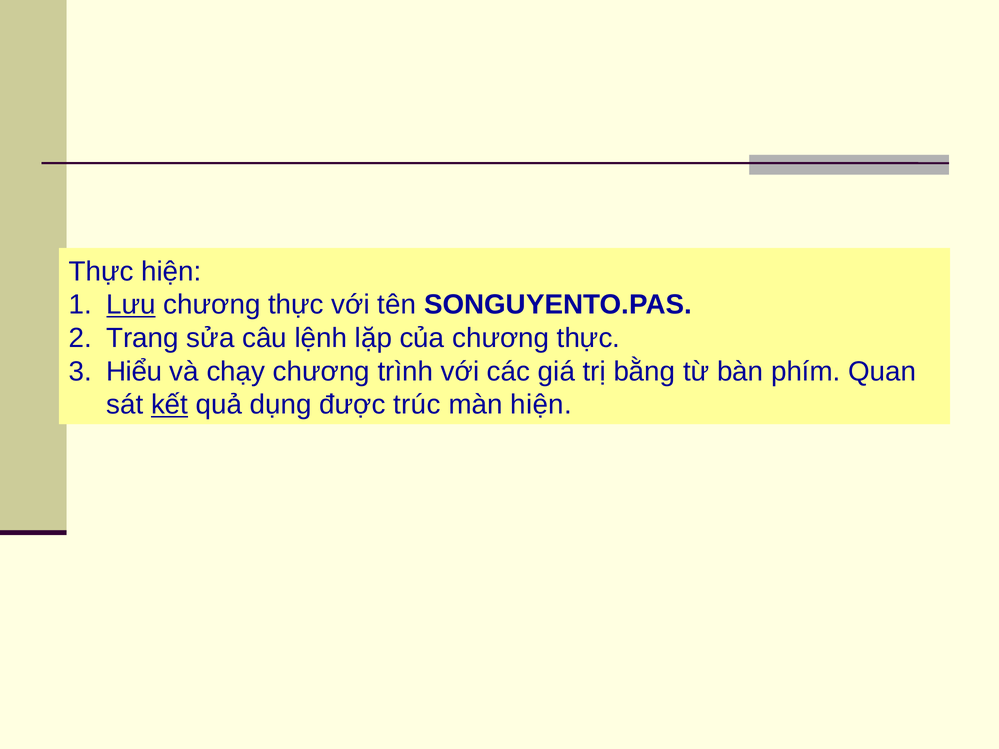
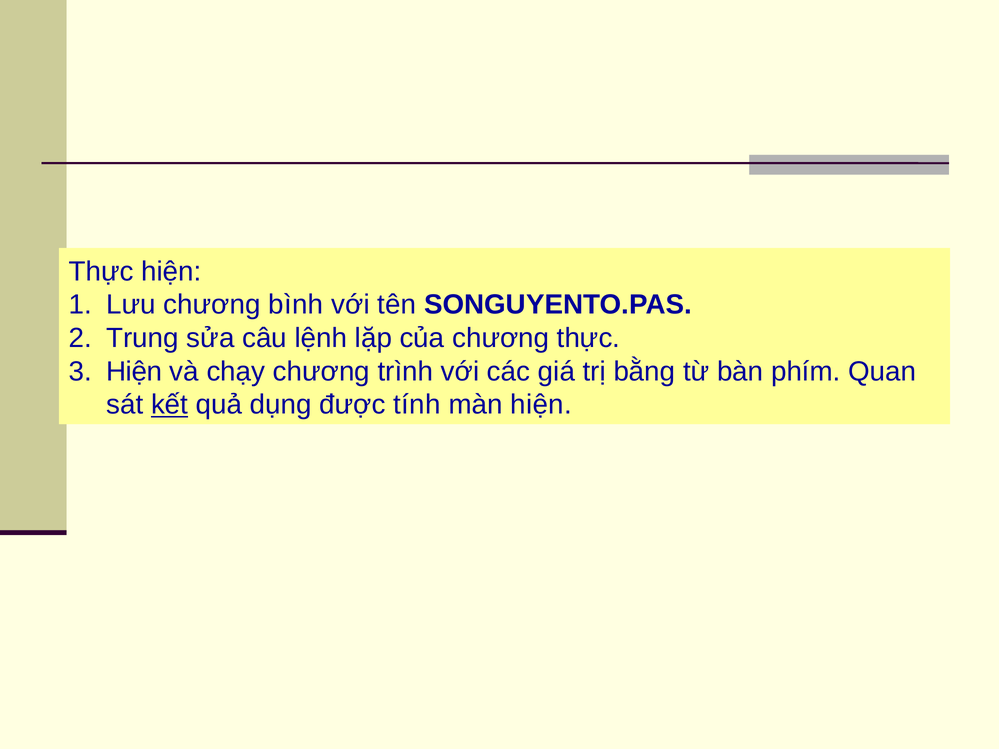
Lưu underline: present -> none
thực at (296, 305): thực -> bình
Trang: Trang -> Trung
Hiểu at (134, 371): Hiểu -> Hiện
trúc: trúc -> tính
